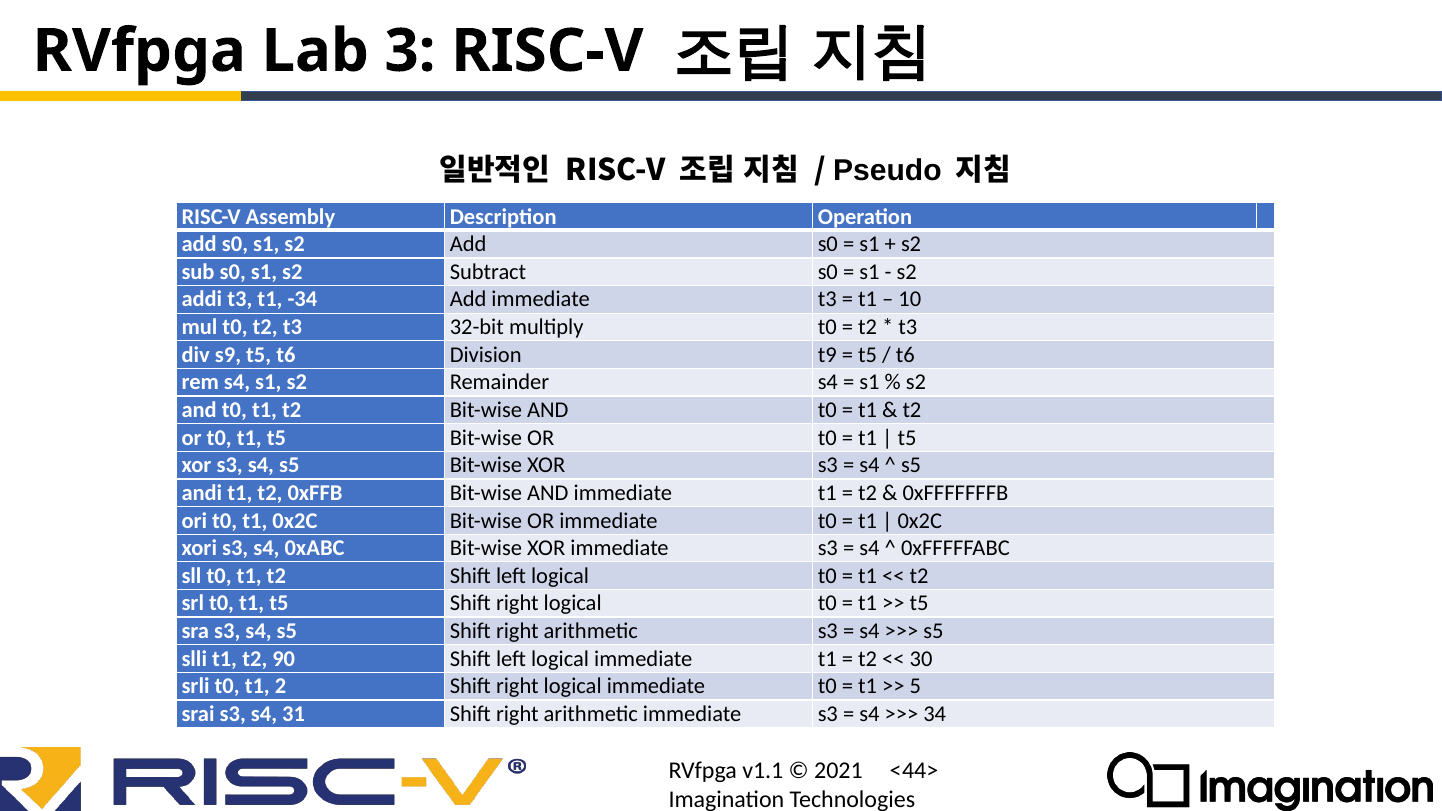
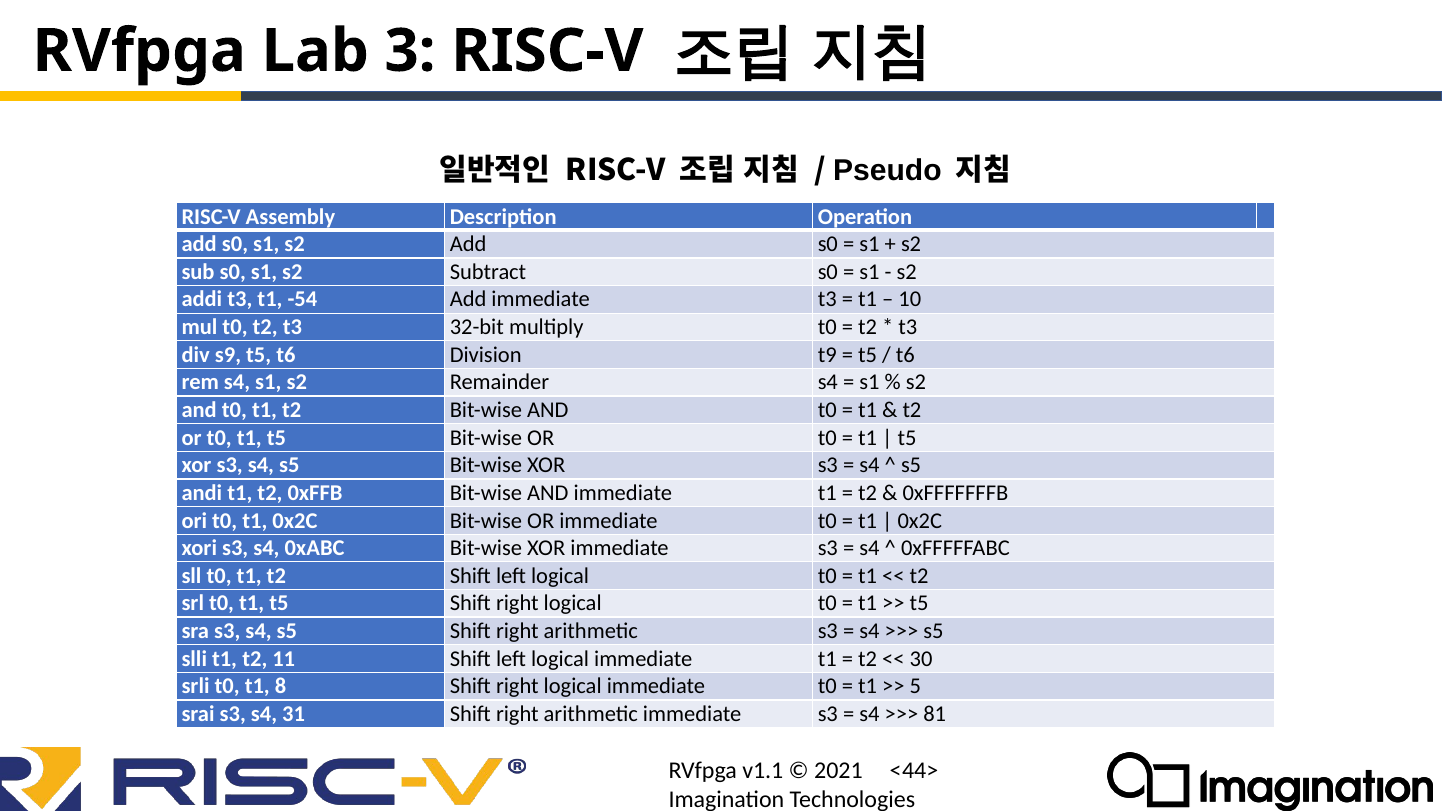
-34: -34 -> -54
90: 90 -> 11
2: 2 -> 8
34: 34 -> 81
